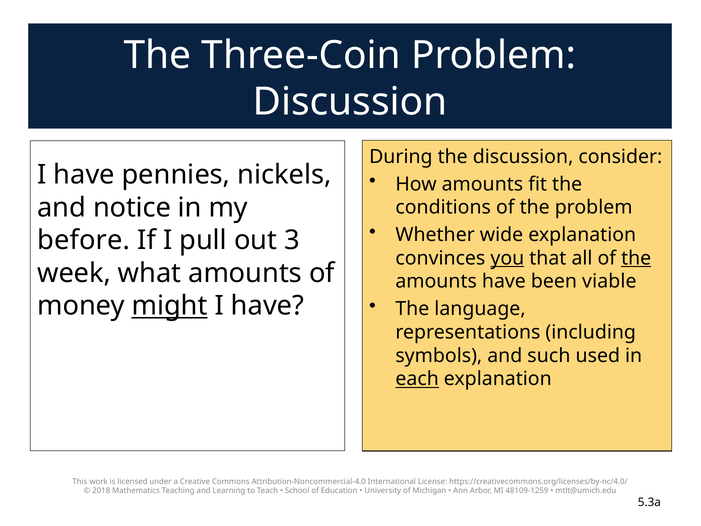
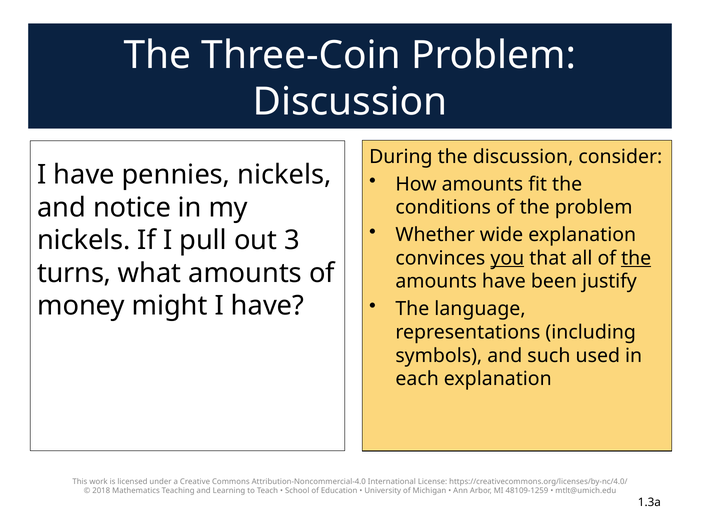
before at (84, 240): before -> nickels
week: week -> turns
viable: viable -> justify
might underline: present -> none
each underline: present -> none
5.3a: 5.3a -> 1.3a
